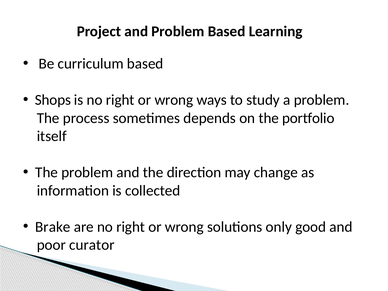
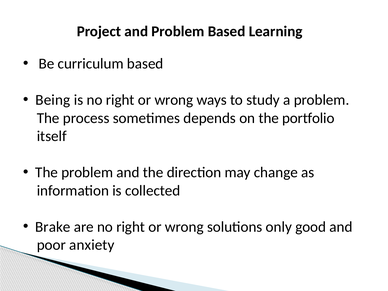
Shops: Shops -> Being
curator: curator -> anxiety
